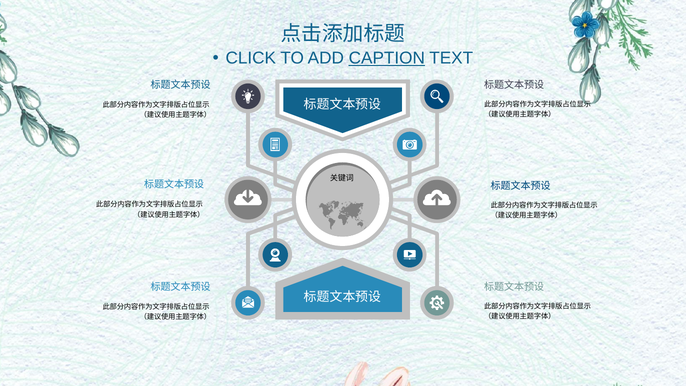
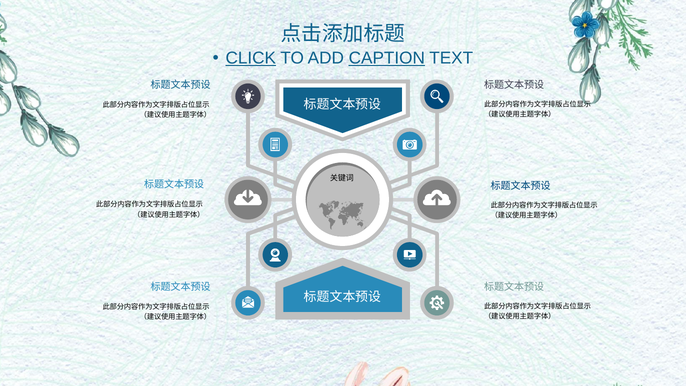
CLICK underline: none -> present
